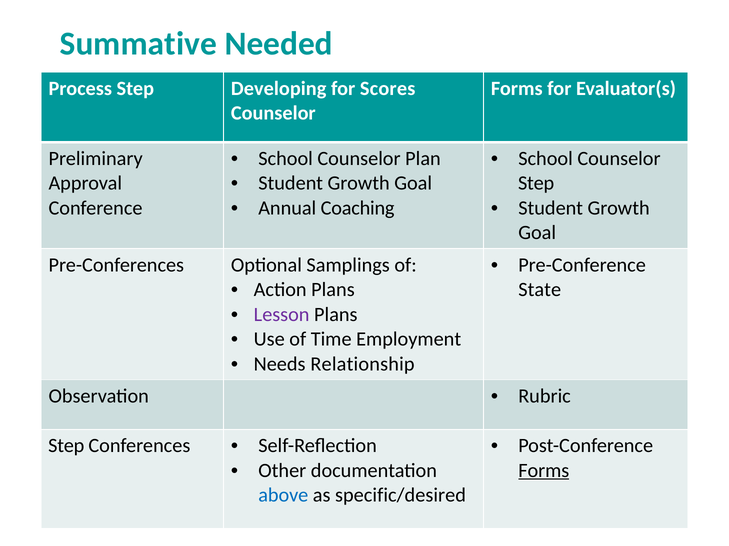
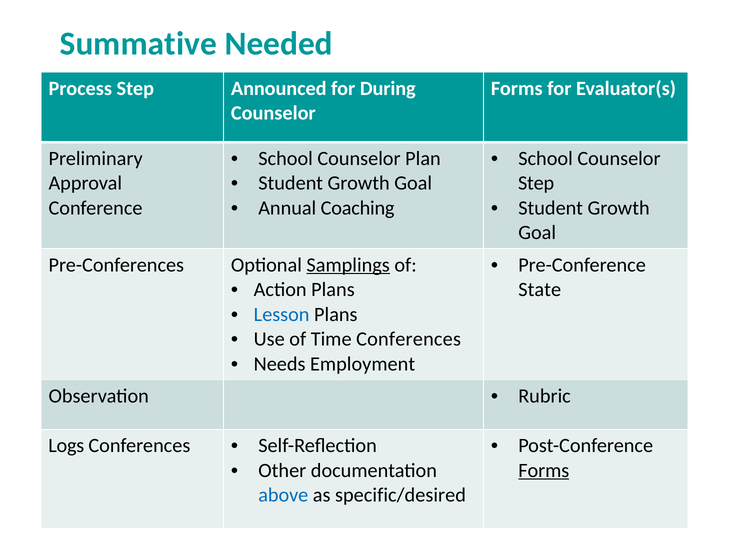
Developing: Developing -> Announced
Scores: Scores -> During
Samplings underline: none -> present
Lesson colour: purple -> blue
Time Employment: Employment -> Conferences
Relationship: Relationship -> Employment
Step at (66, 446): Step -> Logs
